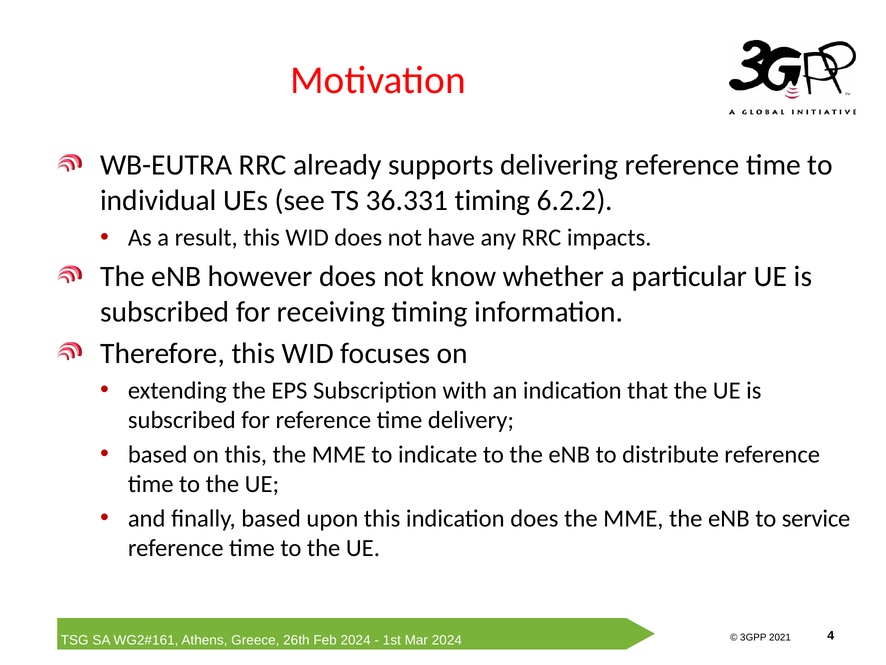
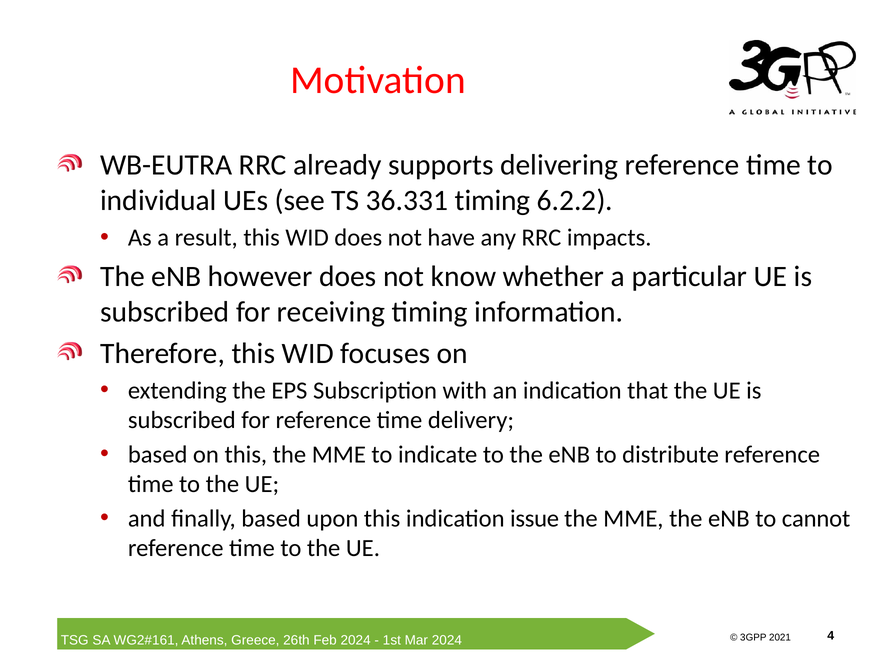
indication does: does -> issue
service: service -> cannot
